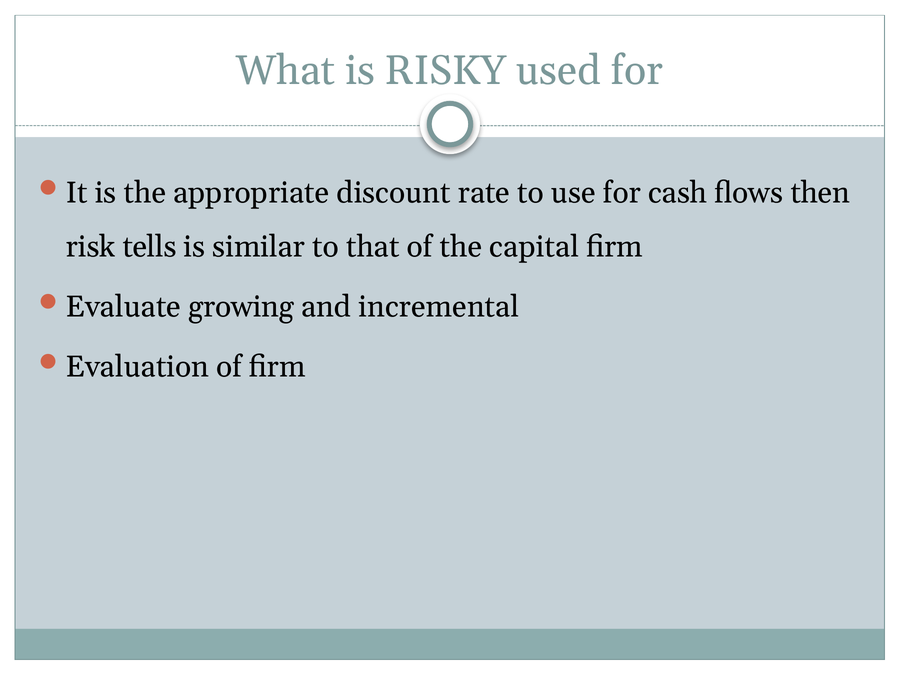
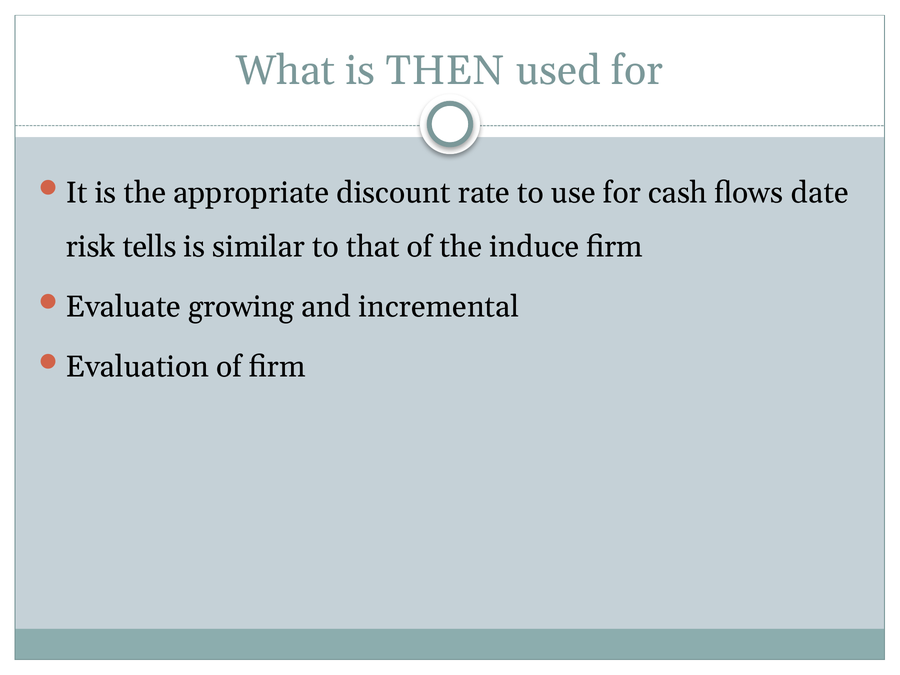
RISKY: RISKY -> THEN
then: then -> date
capital: capital -> induce
